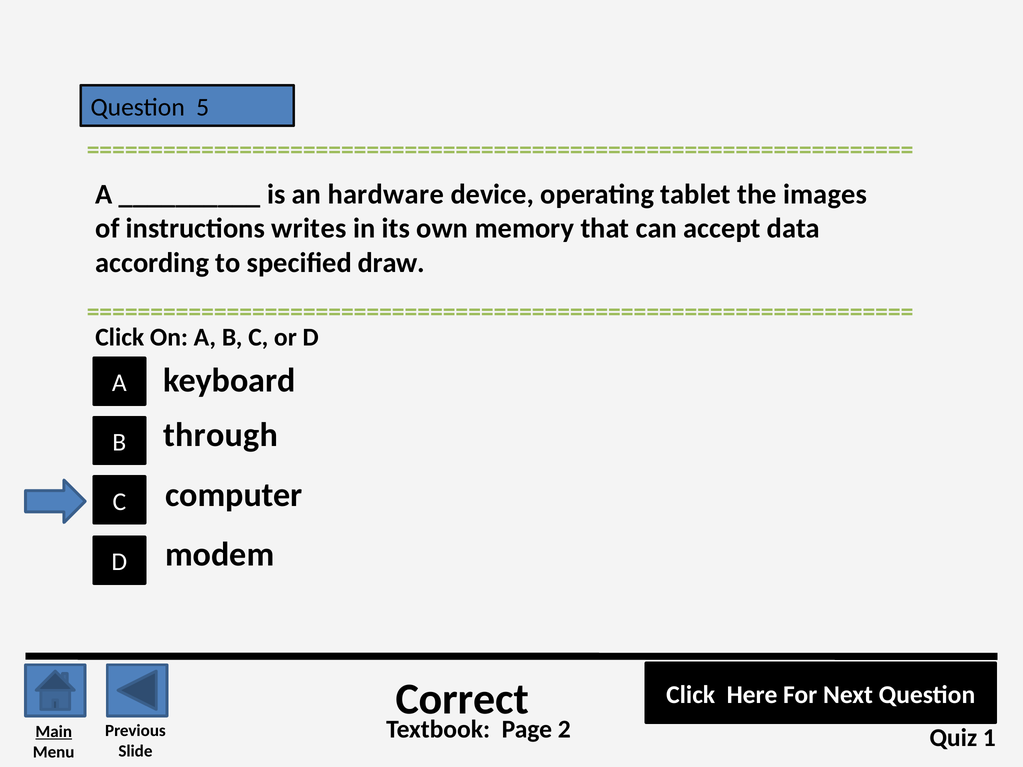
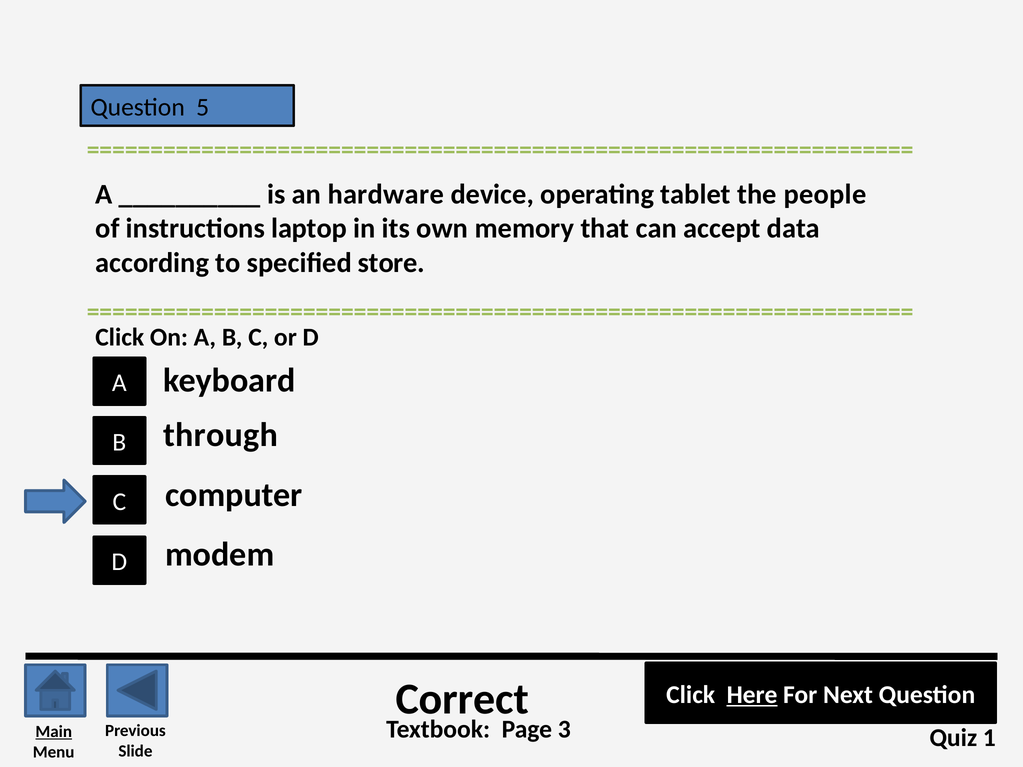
images: images -> people
writes: writes -> laptop
draw: draw -> store
Here underline: none -> present
2: 2 -> 3
